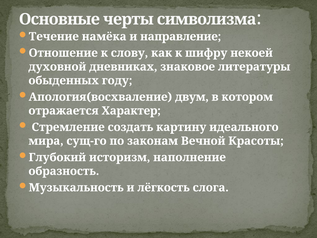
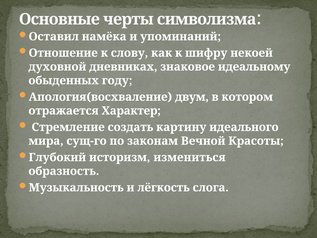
Течение: Течение -> Оставил
направление: направление -> упоминаний
литературы: литературы -> идеальному
наполнение: наполнение -> измениться
